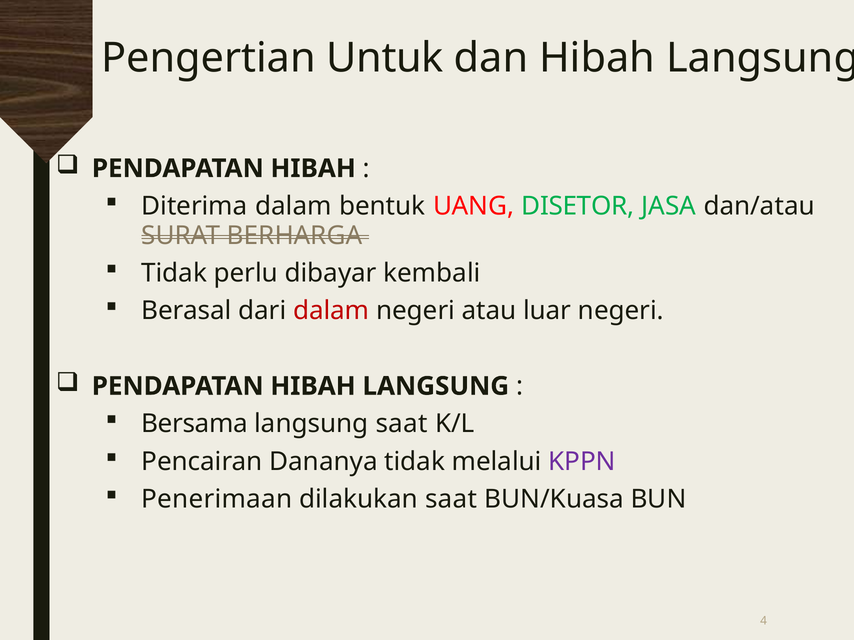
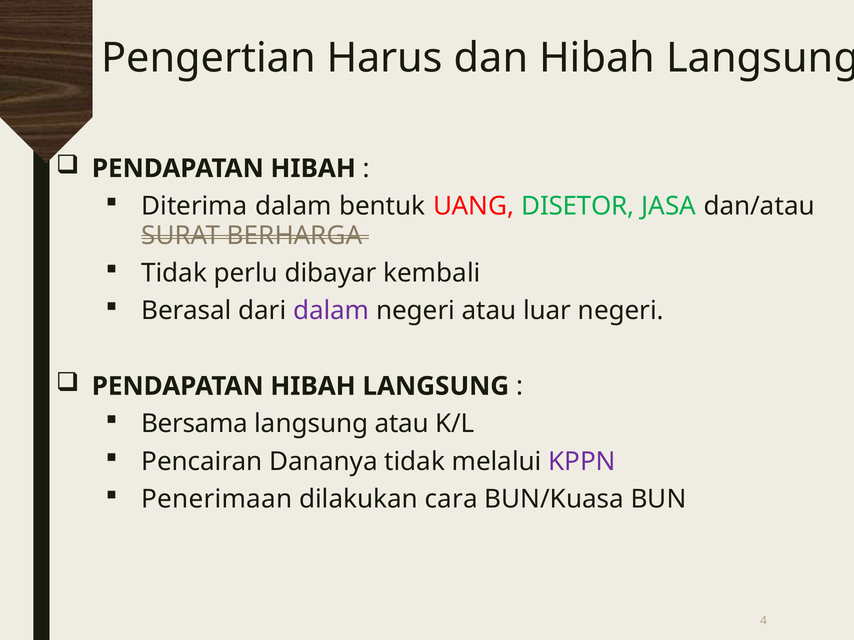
Untuk: Untuk -> Harus
dalam at (331, 311) colour: red -> purple
langsung saat: saat -> atau
dilakukan saat: saat -> cara
